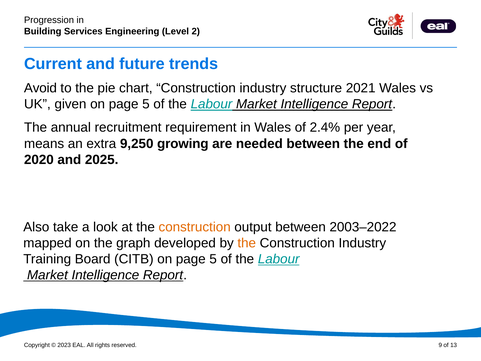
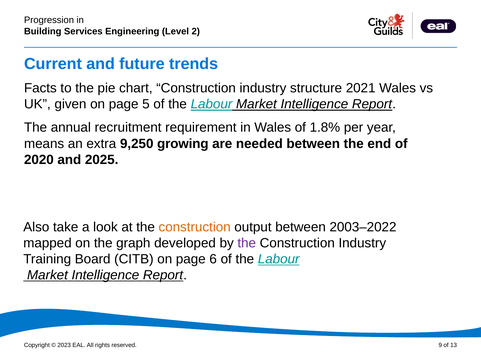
Avoid: Avoid -> Facts
2.4%: 2.4% -> 1.8%
the at (247, 243) colour: orange -> purple
CITB on page 5: 5 -> 6
